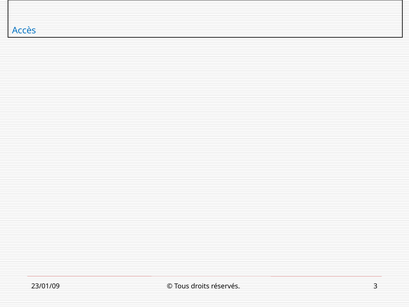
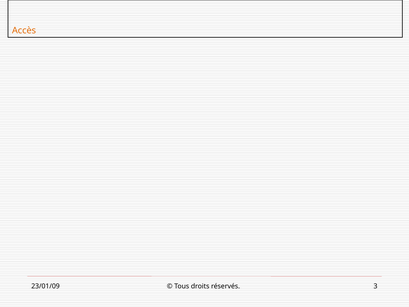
Accès colour: blue -> orange
